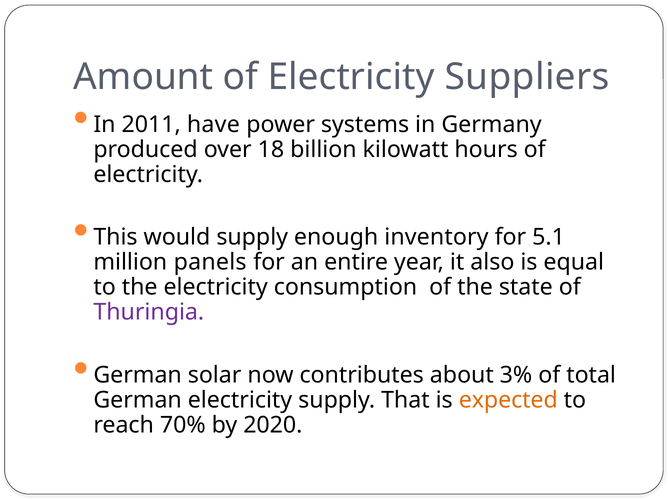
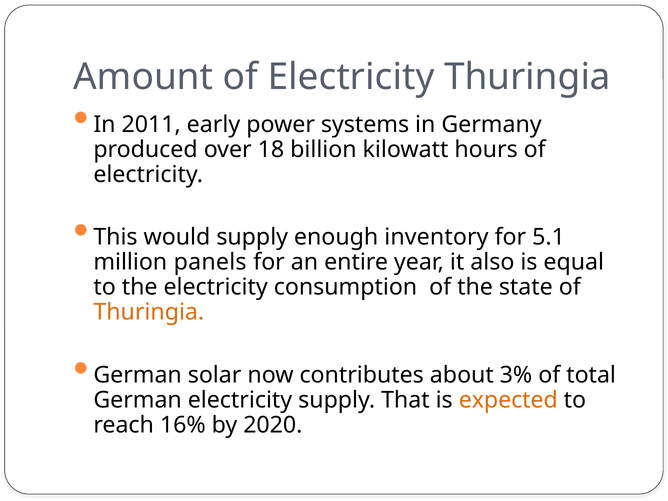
Electricity Suppliers: Suppliers -> Thuringia
have: have -> early
Thuringia at (149, 312) colour: purple -> orange
70%: 70% -> 16%
